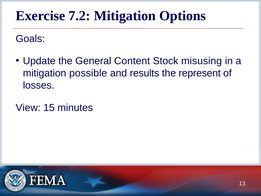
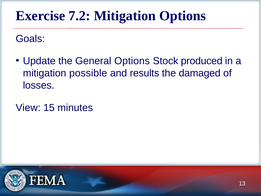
General Content: Content -> Options
misusing: misusing -> produced
represent: represent -> damaged
